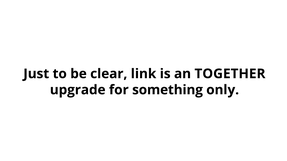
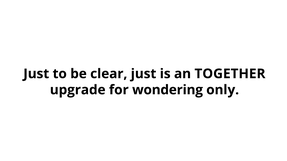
clear link: link -> just
something: something -> wondering
